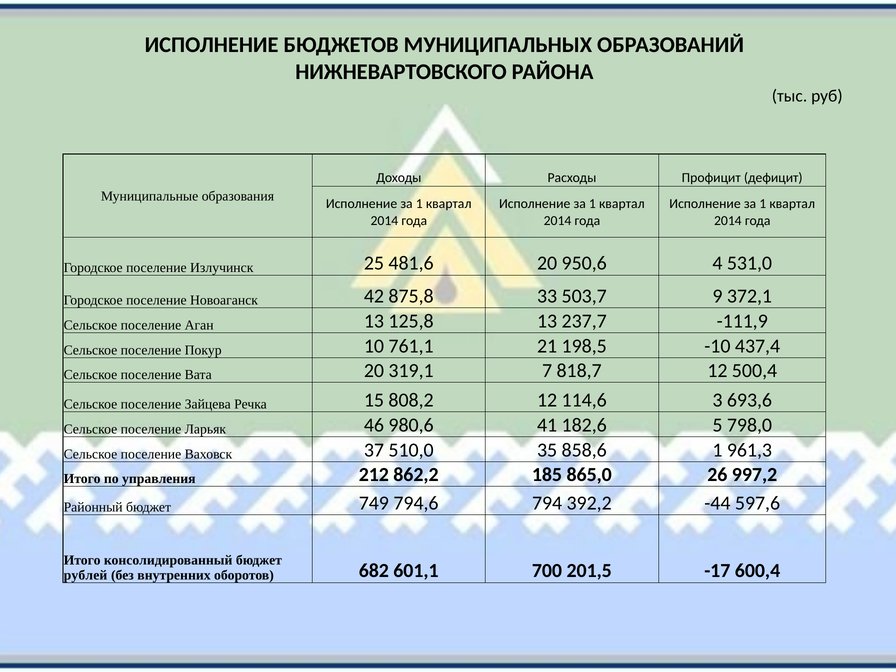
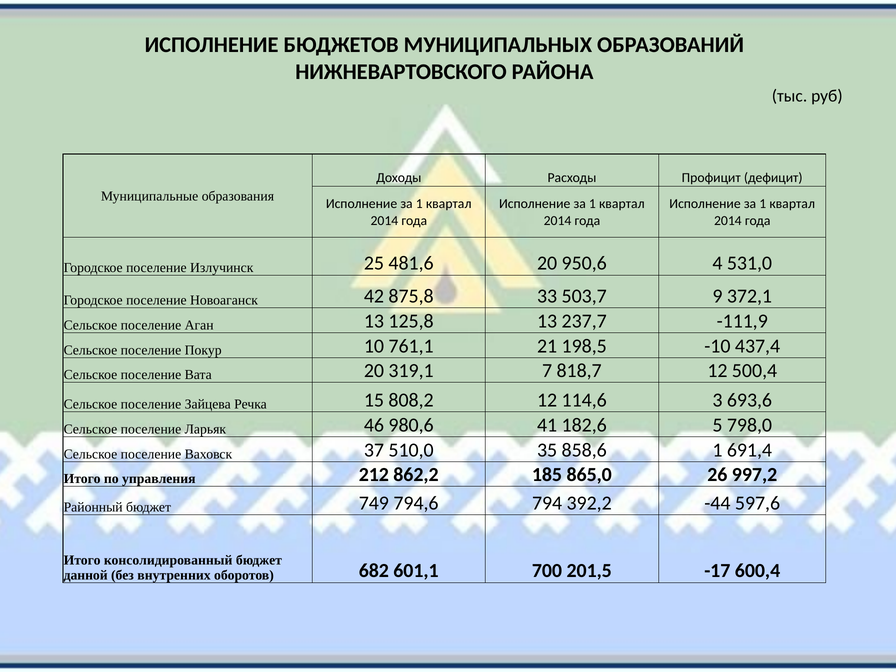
961,3: 961,3 -> 691,4
рублей: рублей -> данной
